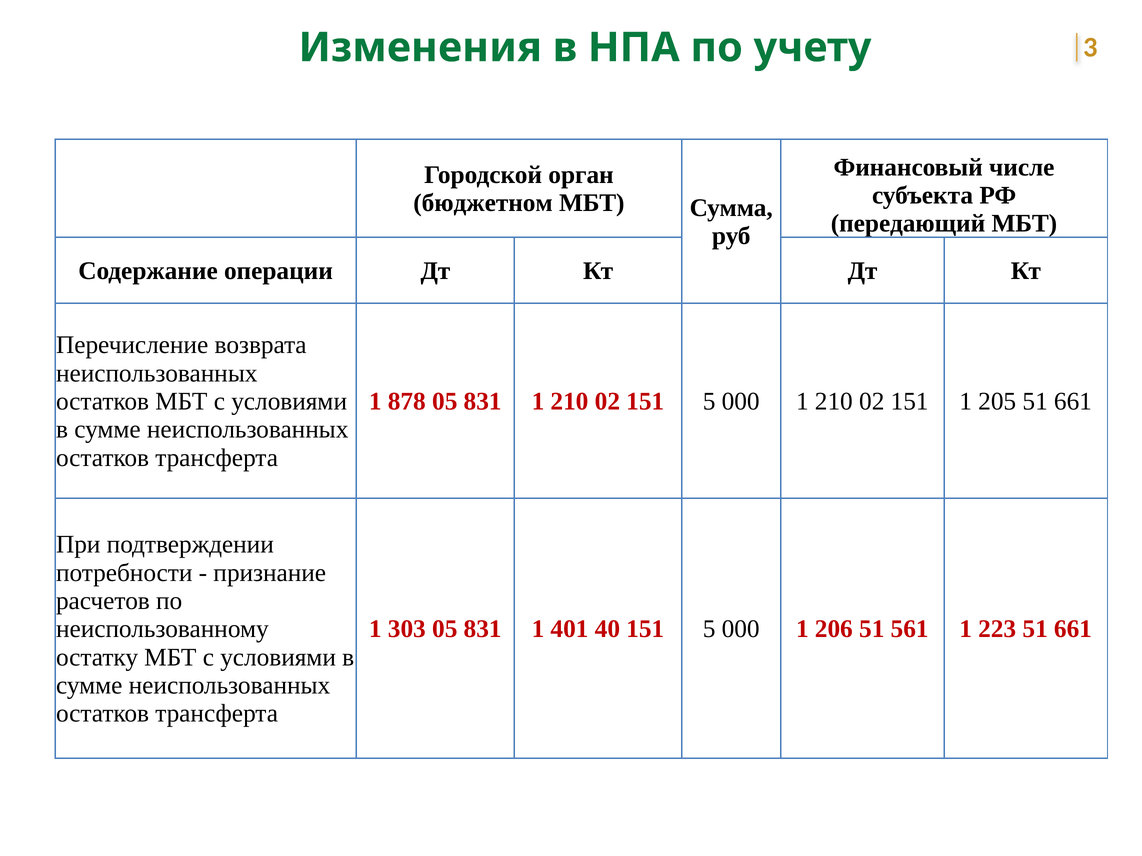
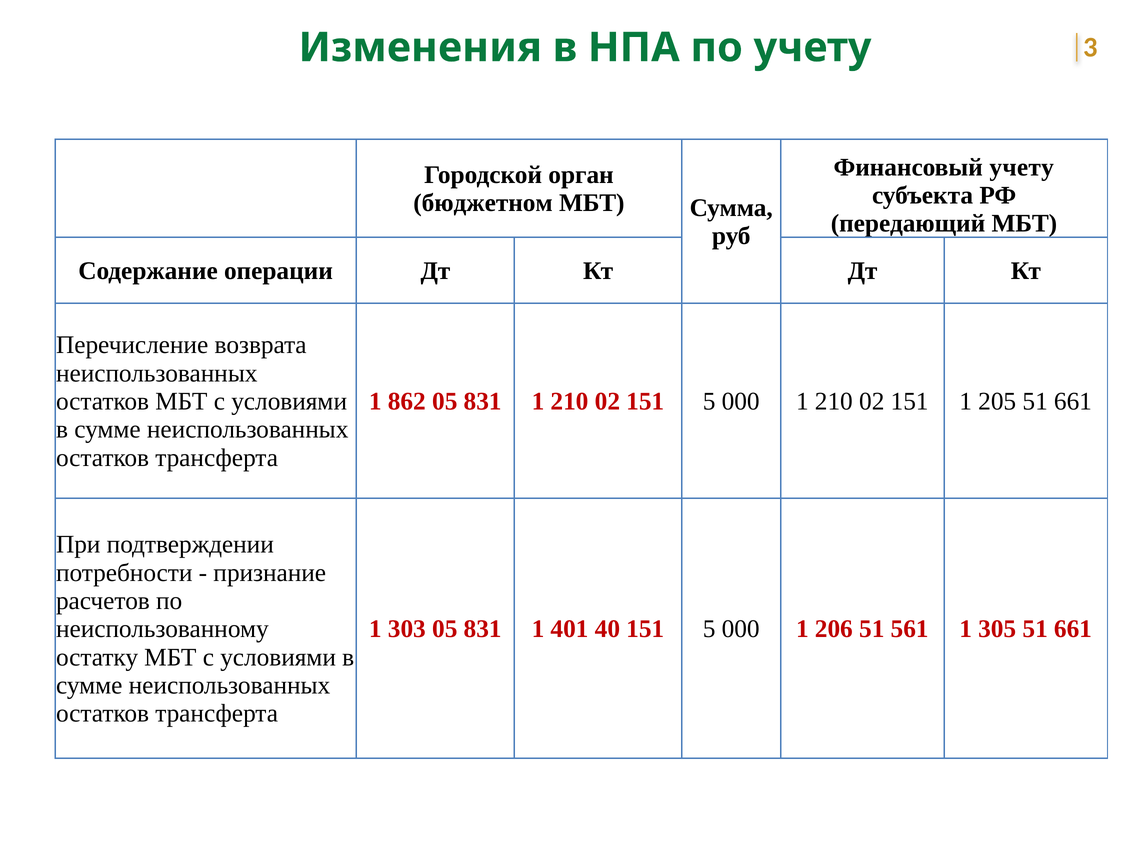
Финансовый числе: числе -> учету
878: 878 -> 862
223: 223 -> 305
